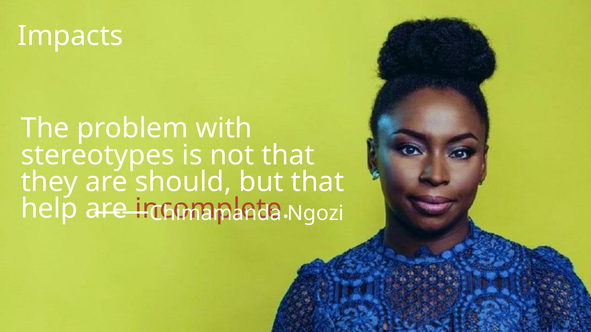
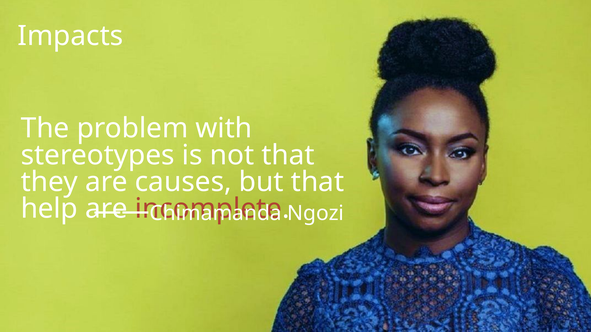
should: should -> causes
